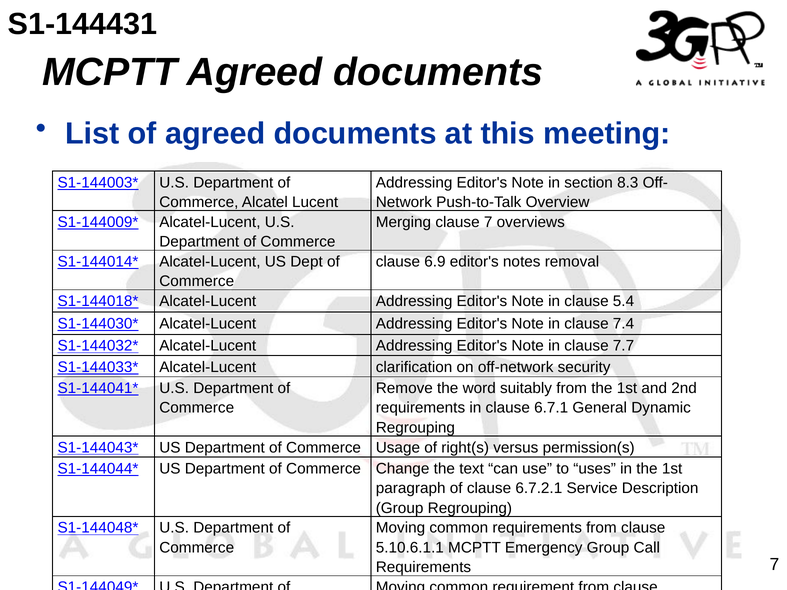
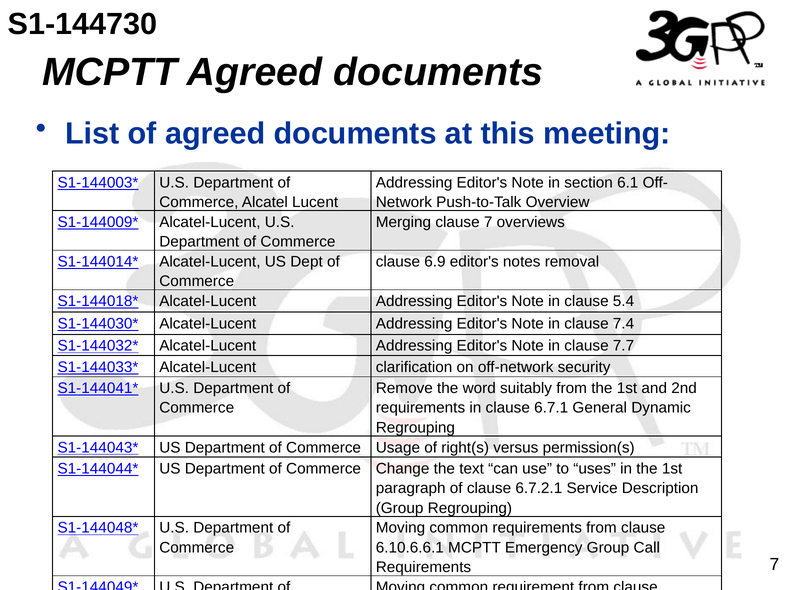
S1-144431: S1-144431 -> S1-144730
8.3: 8.3 -> 6.1
5.10.6.1.1: 5.10.6.1.1 -> 6.10.6.6.1
